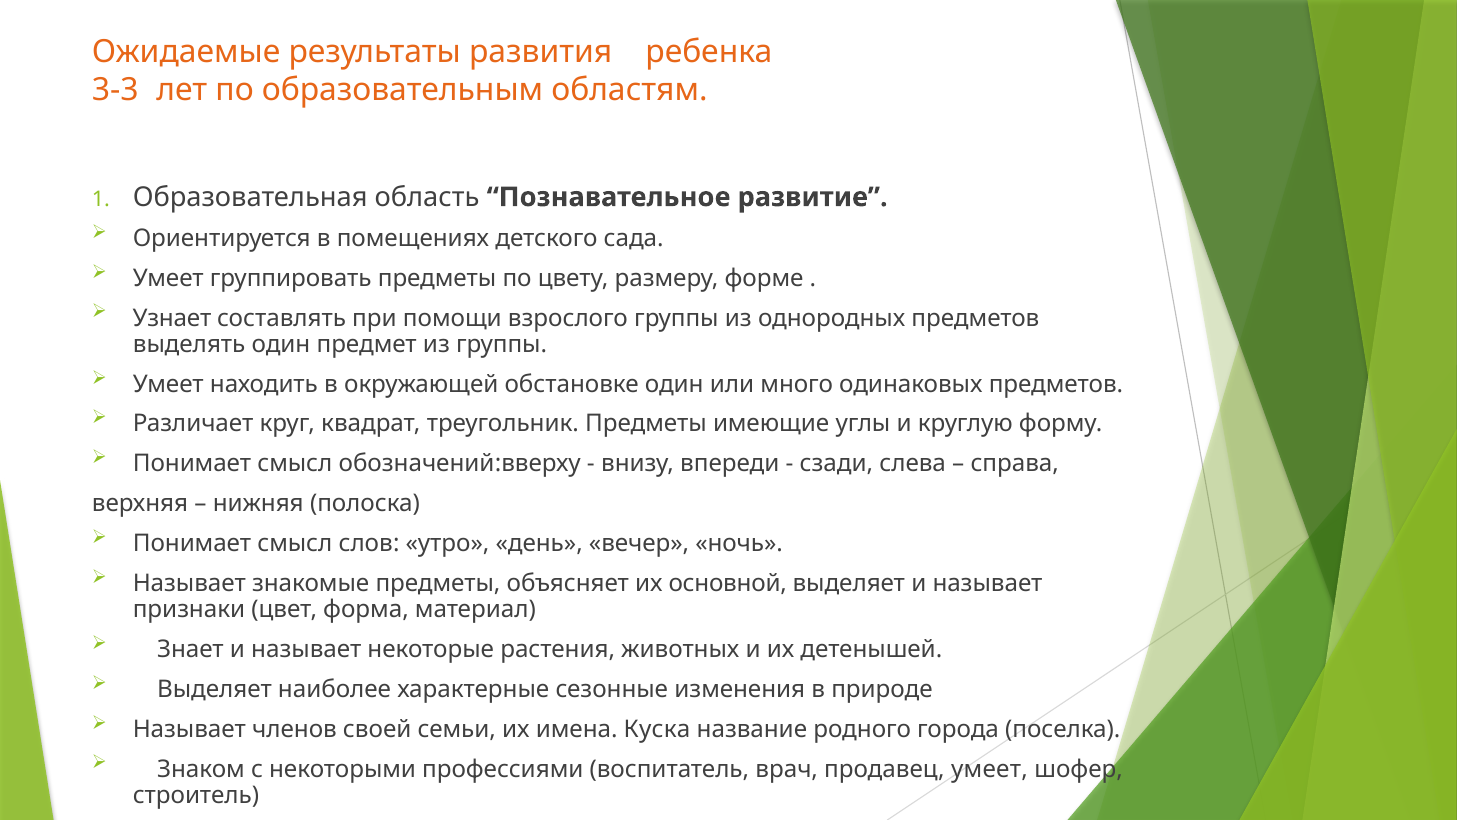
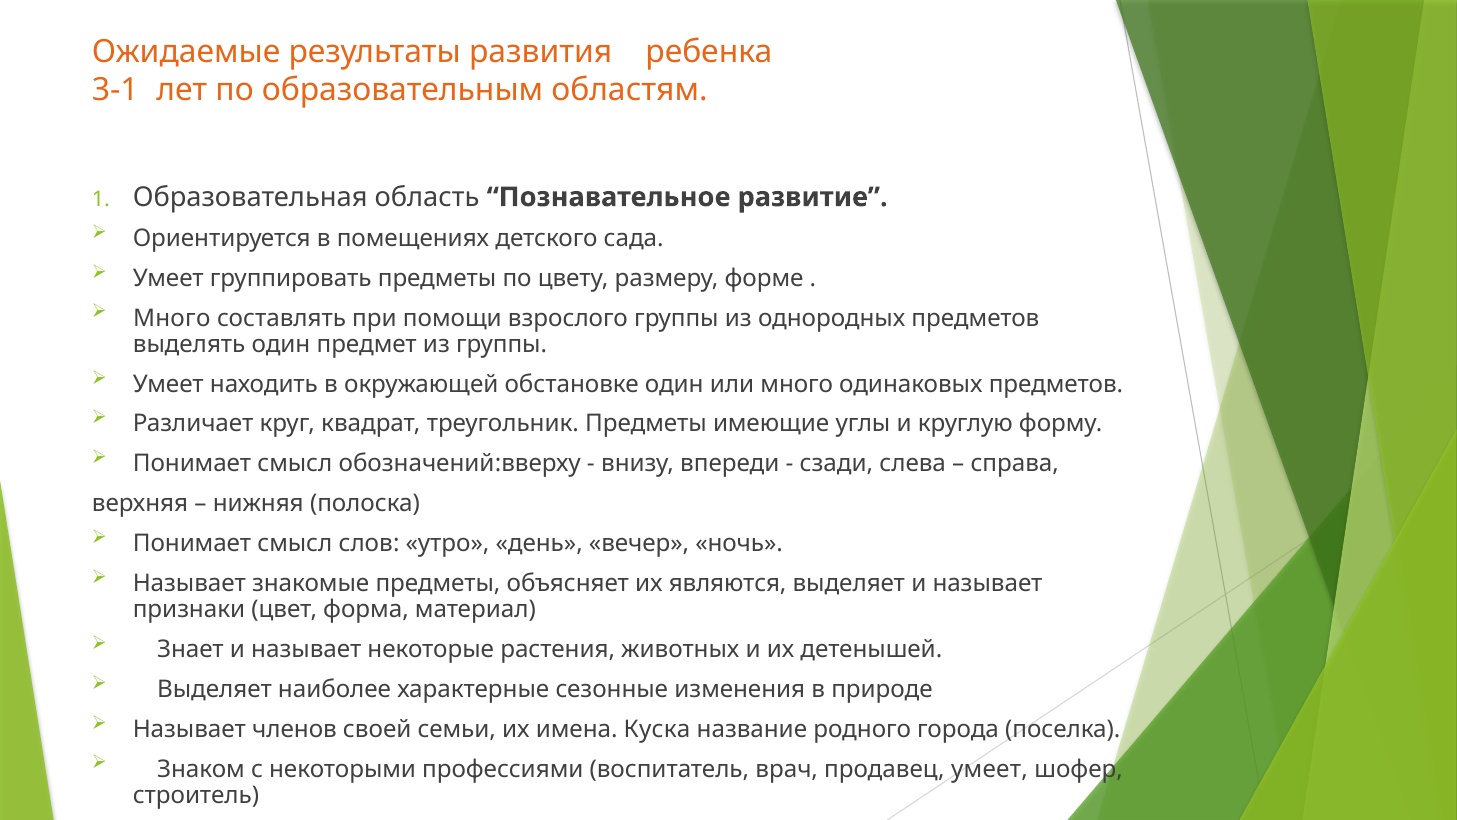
3-3: 3-3 -> 3-1
Узнает at (172, 318): Узнает -> Много
основной: основной -> являются
